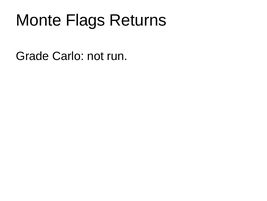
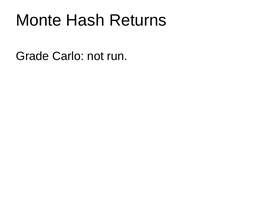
Flags: Flags -> Hash
